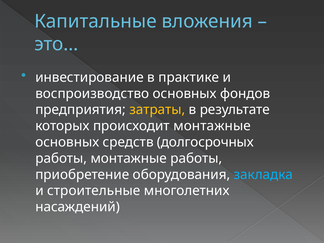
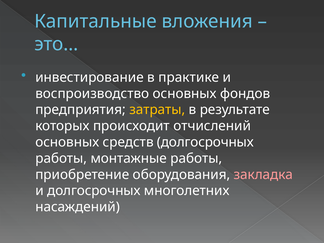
происходит монтажные: монтажные -> отчислений
закладка colour: light blue -> pink
и строительные: строительные -> долгосрочных
